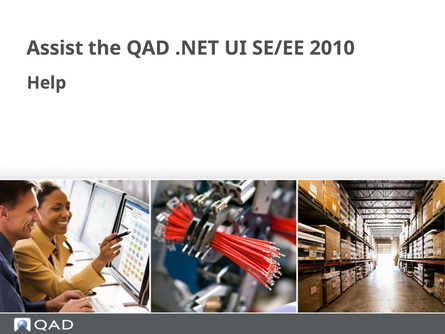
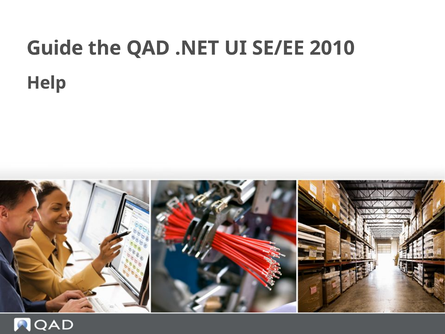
Assist: Assist -> Guide
